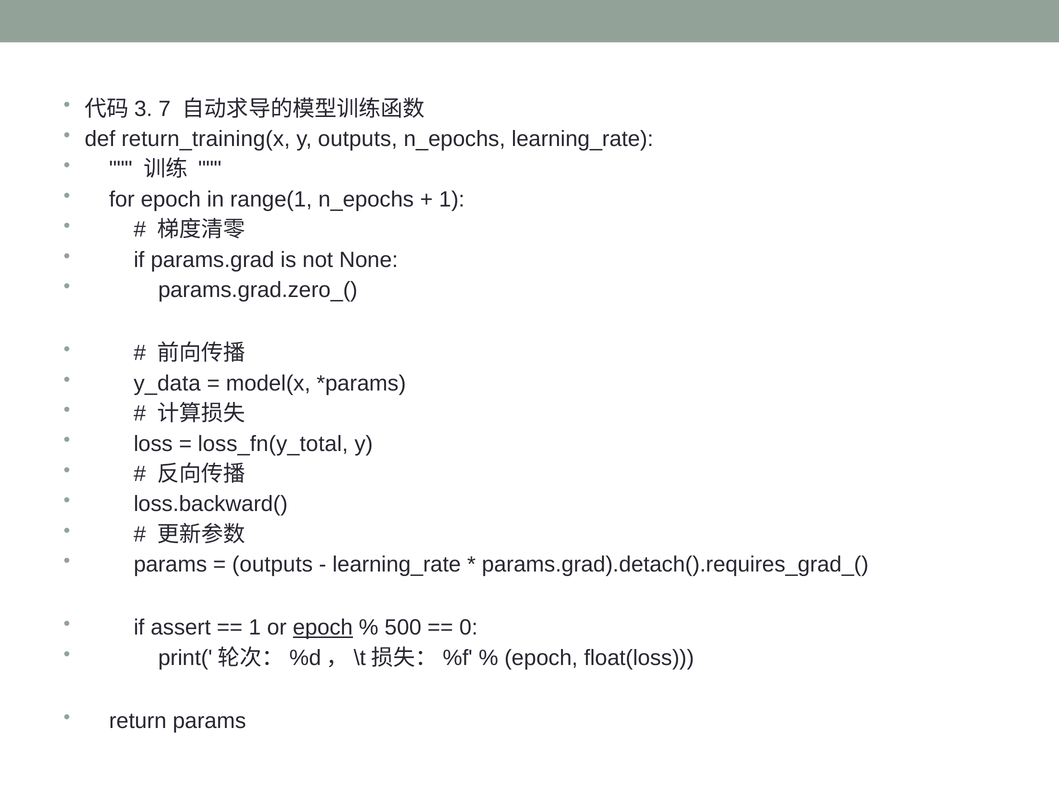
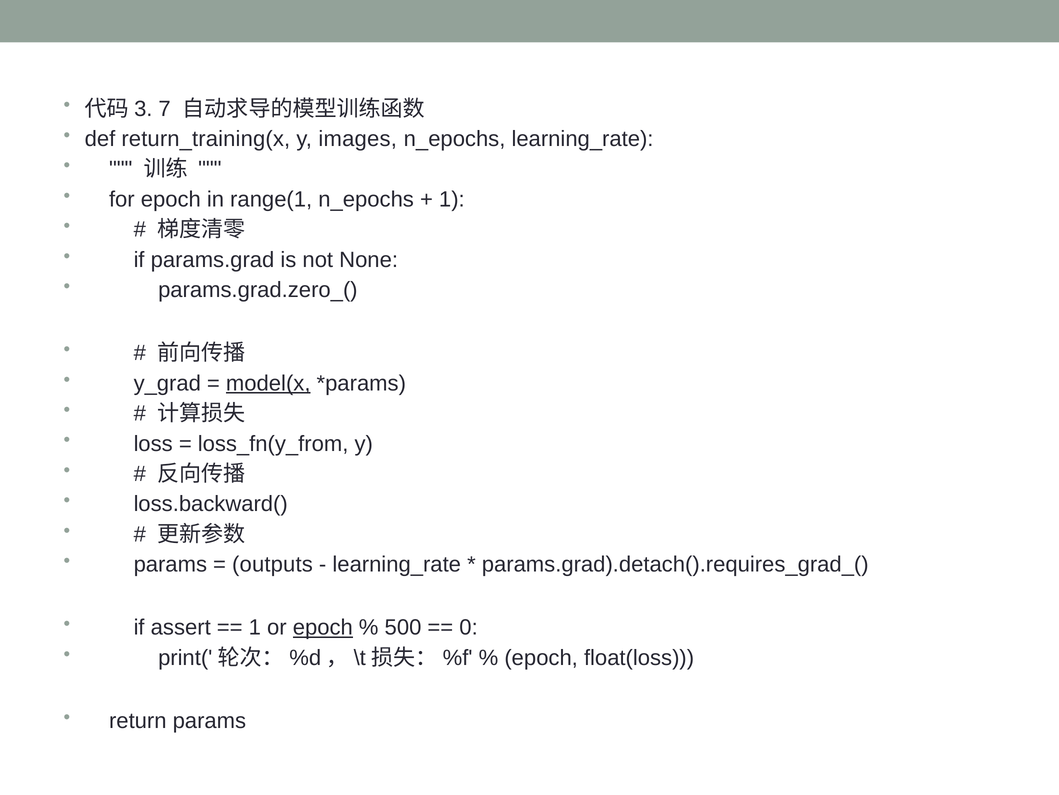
y outputs: outputs -> images
y_data: y_data -> y_grad
model(x underline: none -> present
loss_fn(y_total: loss_fn(y_total -> loss_fn(y_from
